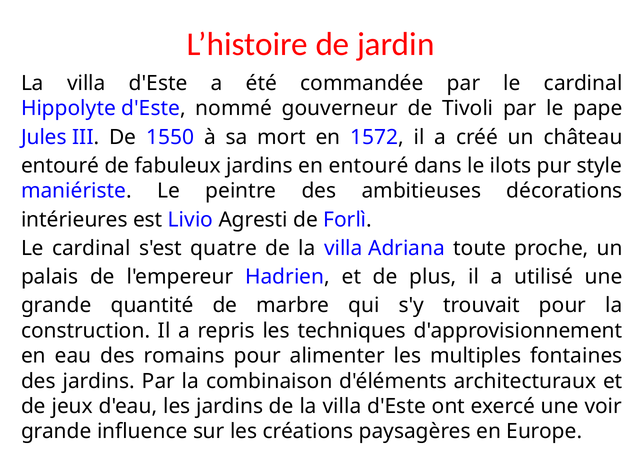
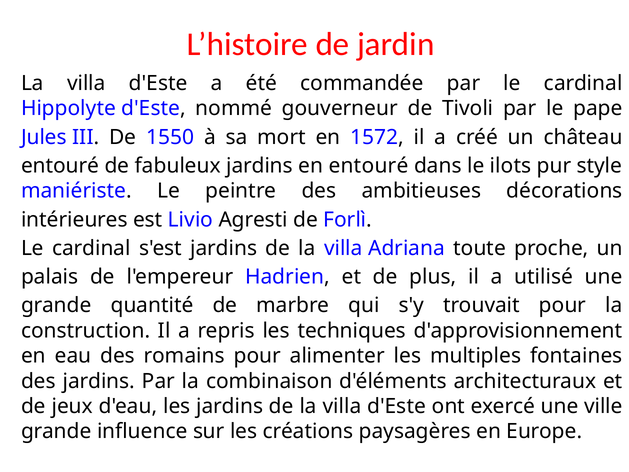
s'est quatre: quatre -> jardins
voir: voir -> ville
